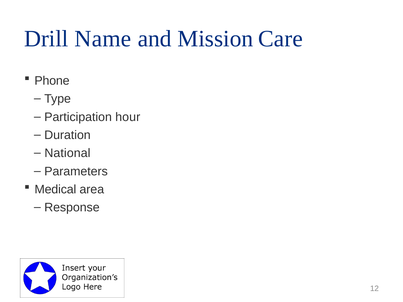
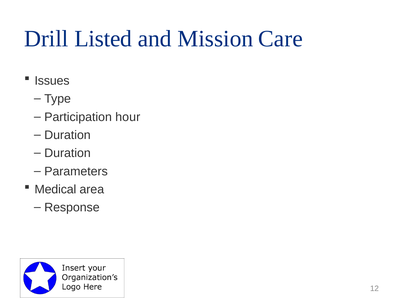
Name: Name -> Listed
Phone: Phone -> Issues
National at (67, 153): National -> Duration
